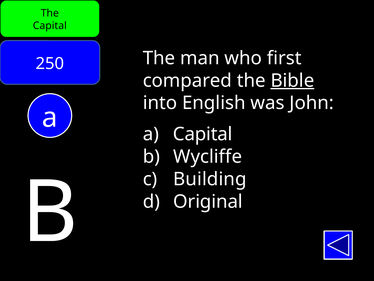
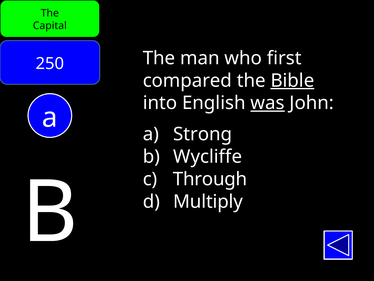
was underline: none -> present
a Capital: Capital -> Strong
Building: Building -> Through
Original: Original -> Multiply
